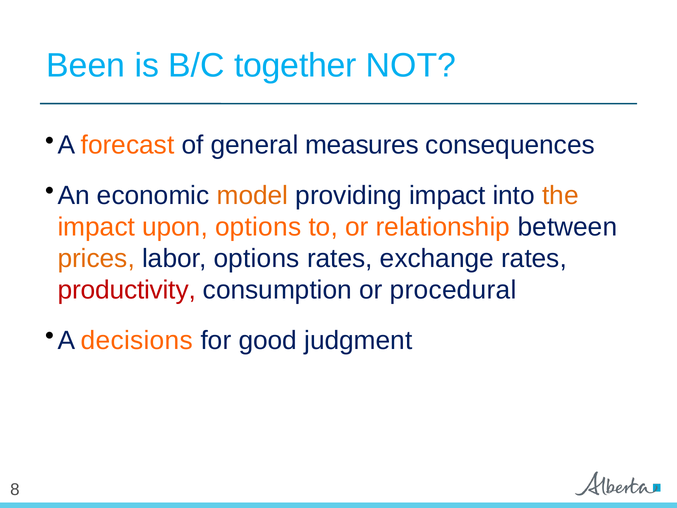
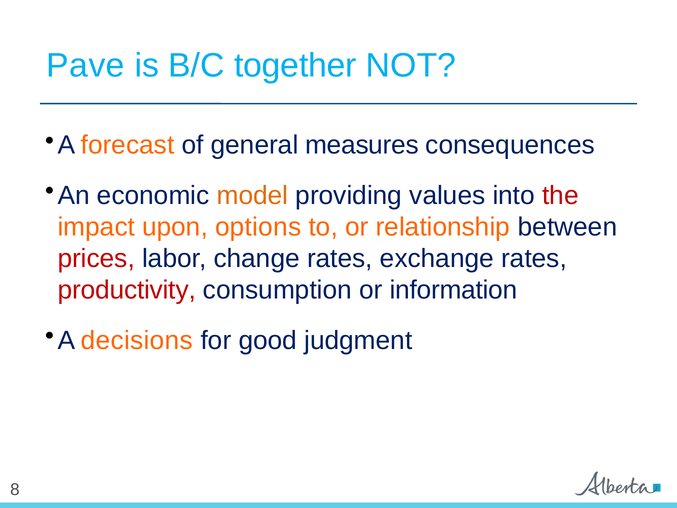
Been: Been -> Pave
providing impact: impact -> values
the colour: orange -> red
prices colour: orange -> red
labor options: options -> change
procedural: procedural -> information
